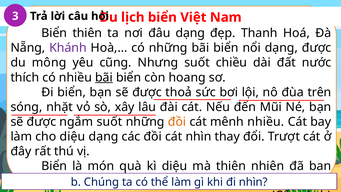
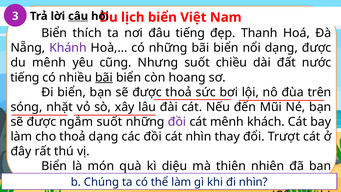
câu underline: none -> present
Biển thiên: thiên -> thích
đâu dạng: dạng -> tiếng
du mông: mông -> mênh
thích at (25, 77): thích -> tiếng
đồi at (177, 122) colour: orange -> purple
mênh nhiều: nhiều -> khách
cho diệu: diệu -> thoả
